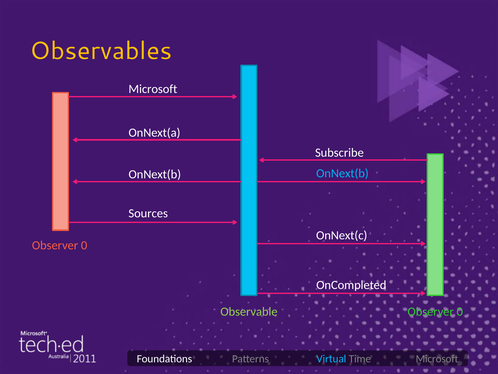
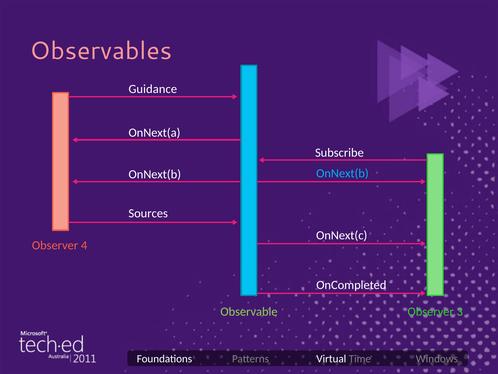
Observables colour: yellow -> pink
Microsoft at (153, 89): Microsoft -> Guidance
0 at (84, 245): 0 -> 4
0 at (460, 311): 0 -> 3
Virtual colour: light blue -> white
Time Microsoft: Microsoft -> Windows
